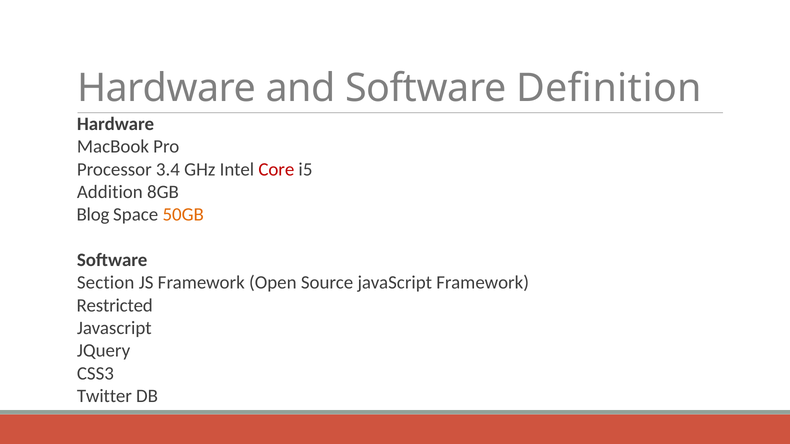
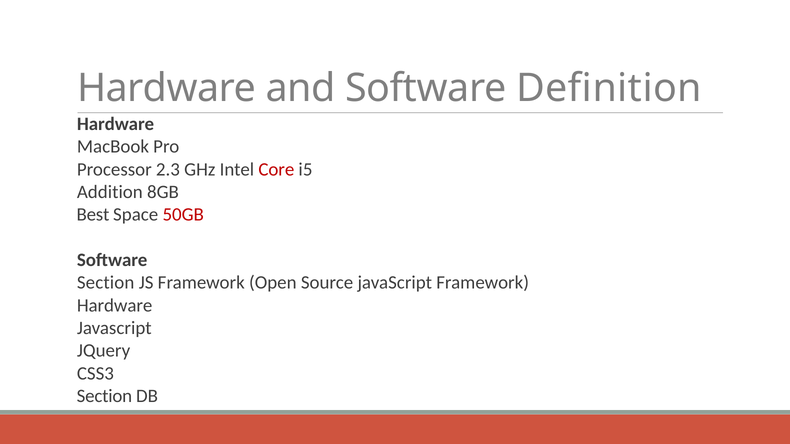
3.4: 3.4 -> 2.3
Blog: Blog -> Best
50GB colour: orange -> red
Restricted at (115, 306): Restricted -> Hardware
Twitter at (104, 396): Twitter -> Section
